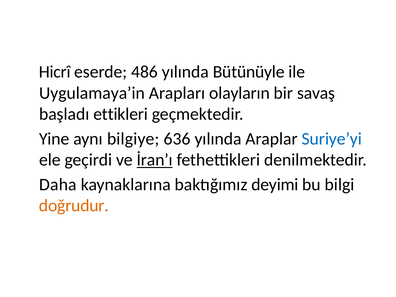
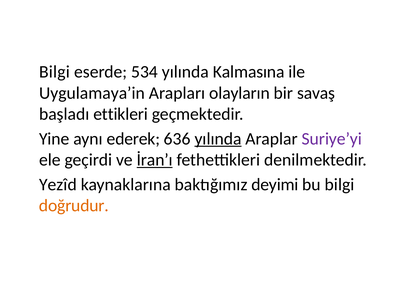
Hicrî at (55, 72): Hicrî -> Bilgi
486: 486 -> 534
Bütünüyle: Bütünüyle -> Kalmasına
bilgiye: bilgiye -> ederek
yılında at (218, 139) underline: none -> present
Suriye’yi colour: blue -> purple
Daha: Daha -> Yezîd
